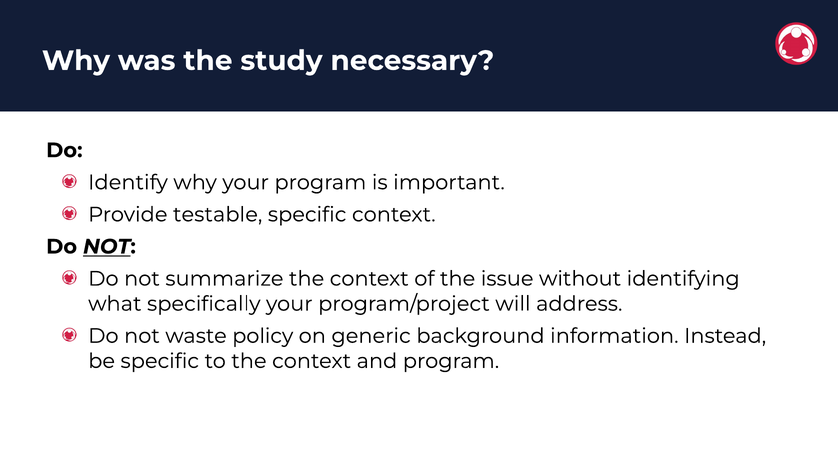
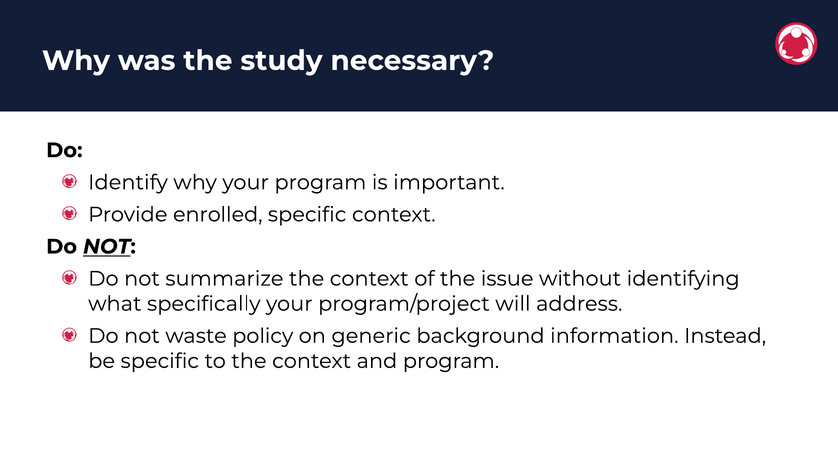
testable: testable -> enrolled
